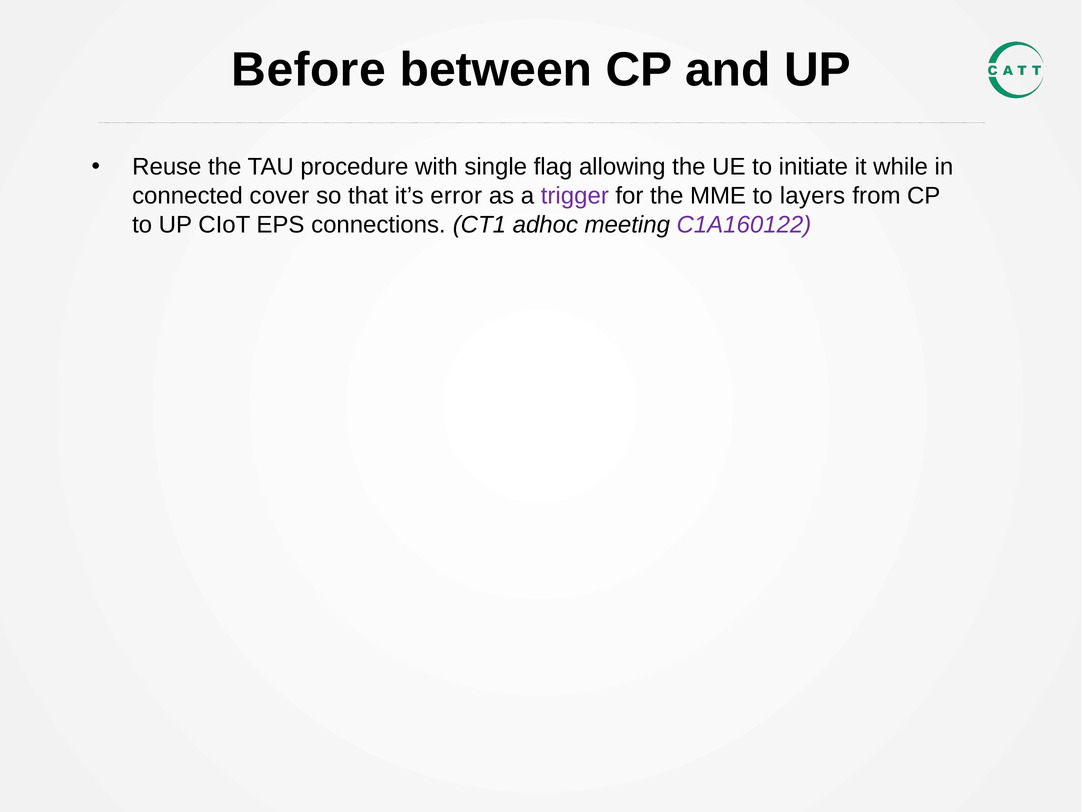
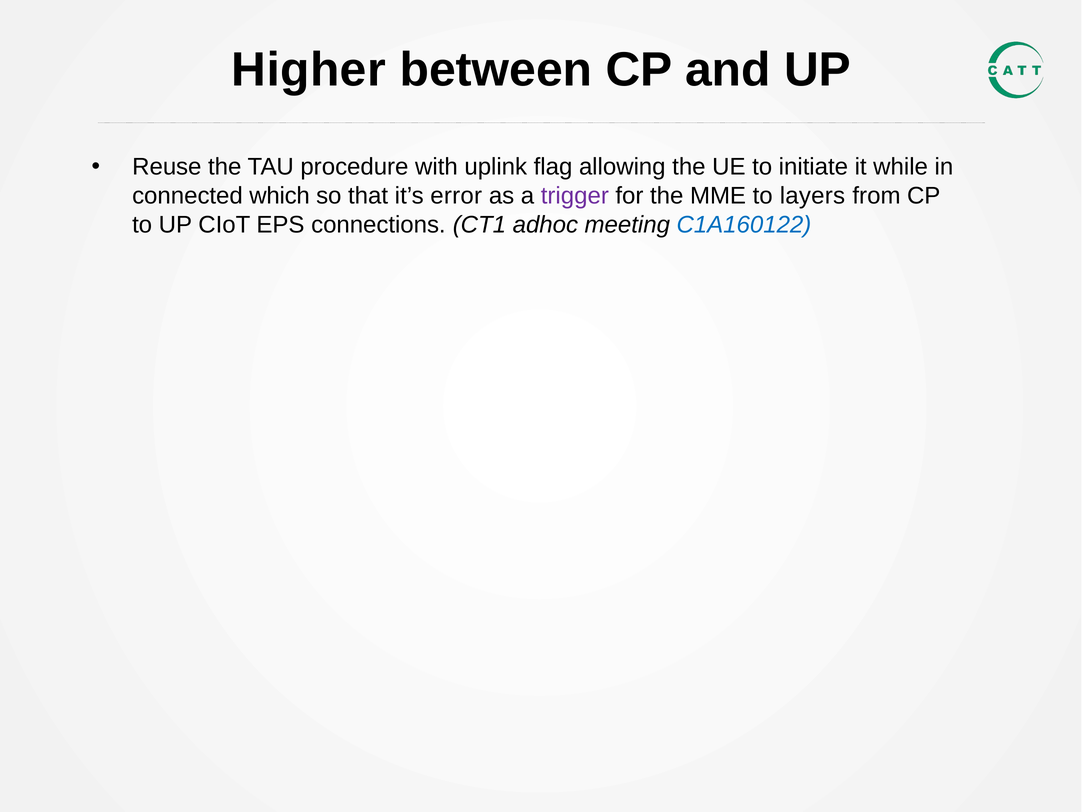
Before: Before -> Higher
single: single -> uplink
cover: cover -> which
C1A160122 colour: purple -> blue
